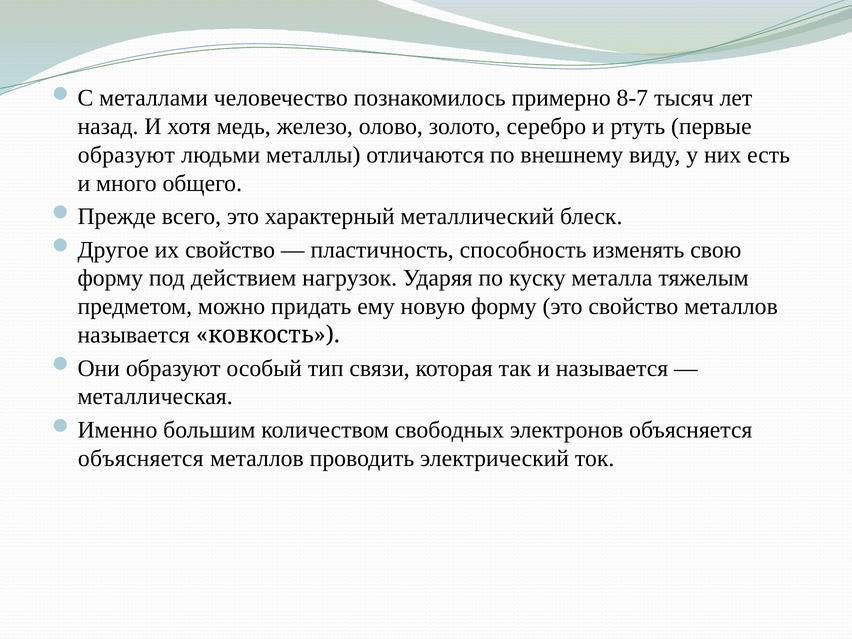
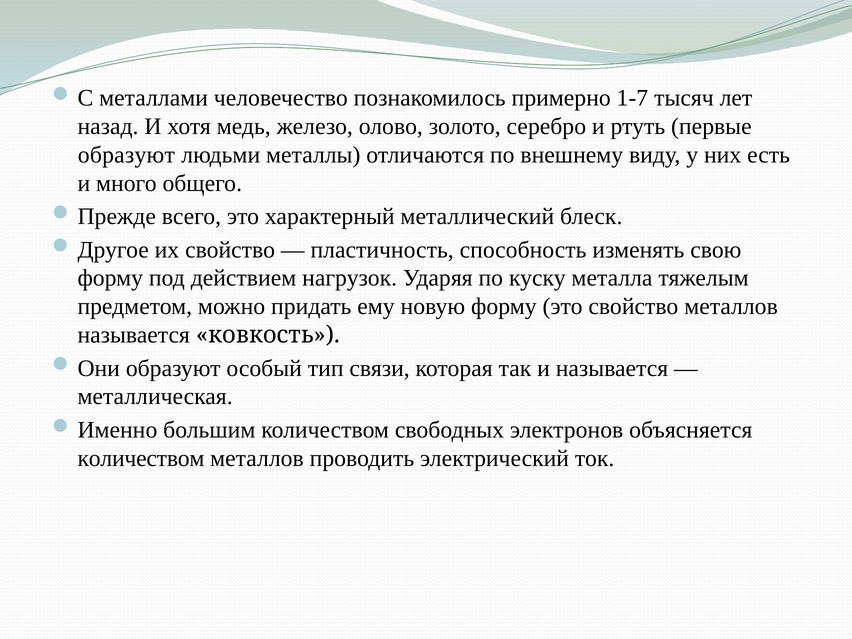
8-7: 8-7 -> 1-7
объясняется at (141, 458): объясняется -> количеством
